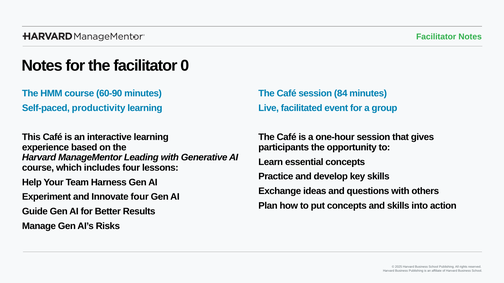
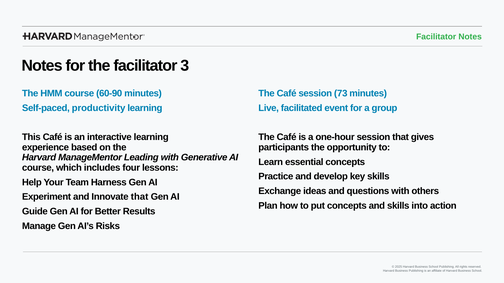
0: 0 -> 3
84: 84 -> 73
Innovate four: four -> that
